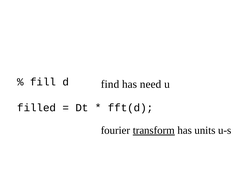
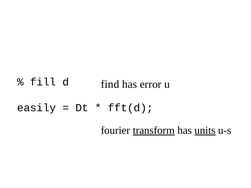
need: need -> error
filled: filled -> easily
units underline: none -> present
